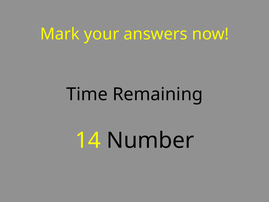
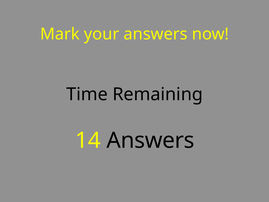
14 Number: Number -> Answers
